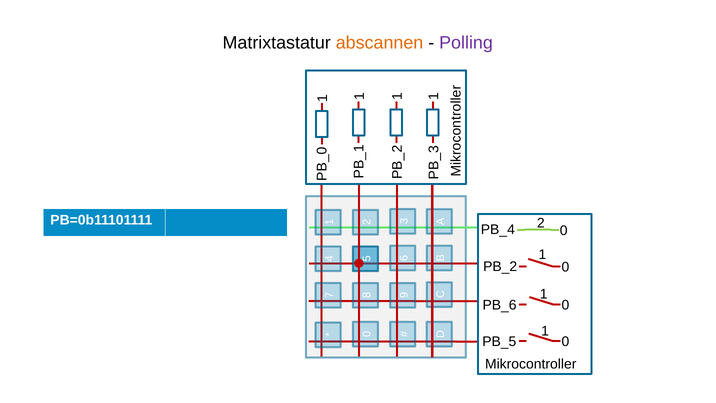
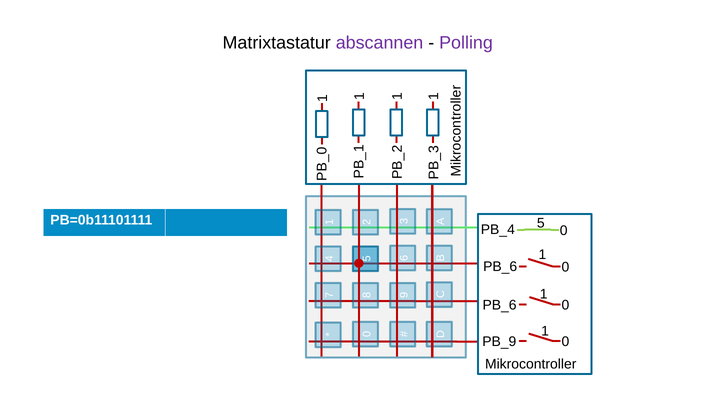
abscannen colour: orange -> purple
PB=0b11101111 2: 2 -> 5
PB_2 at (500, 267): PB_2 -> PB_6
PB_5: PB_5 -> PB_9
